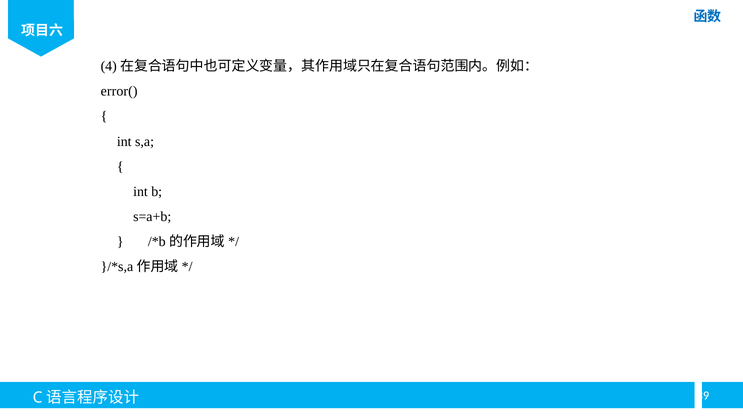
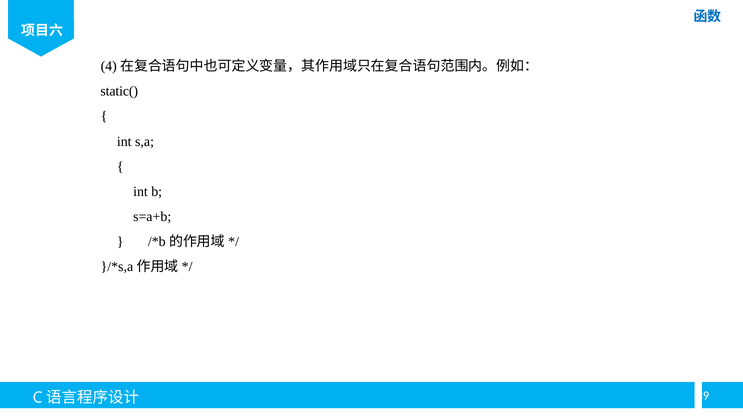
error(: error( -> static(
